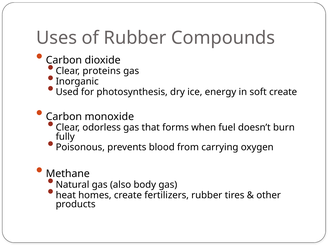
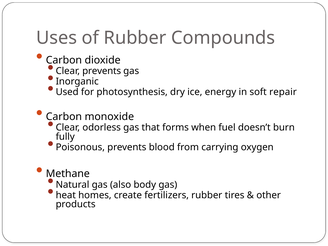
Clear proteins: proteins -> prevents
soft create: create -> repair
